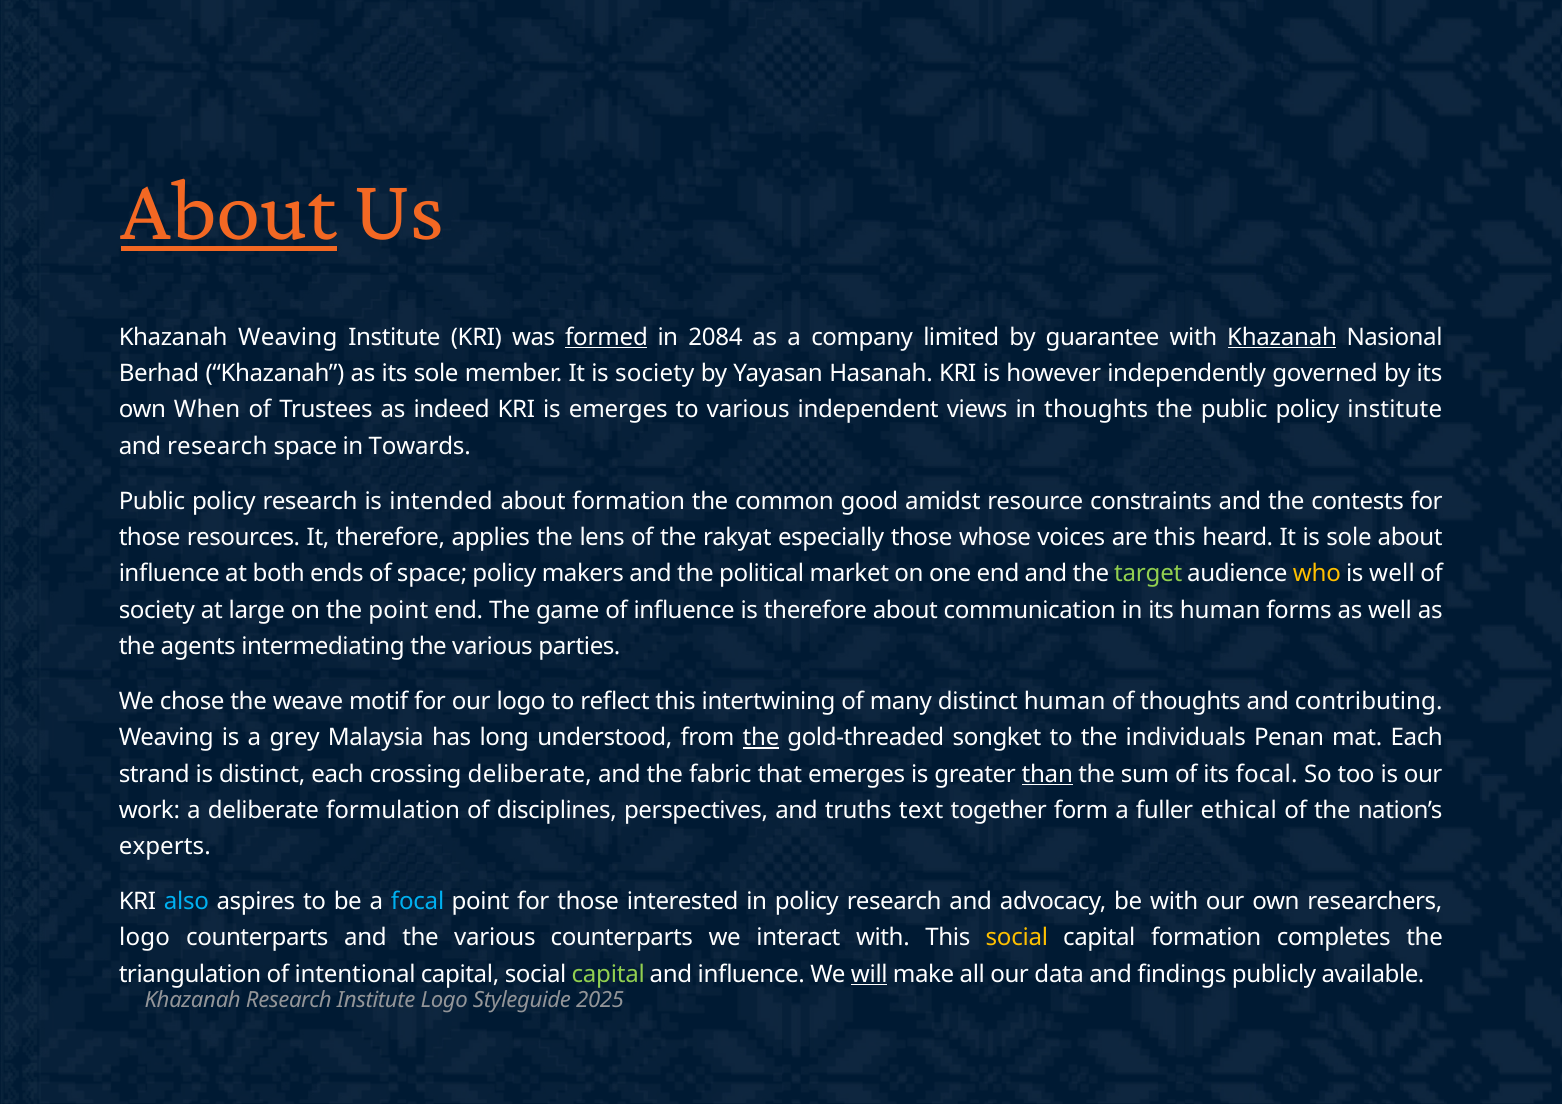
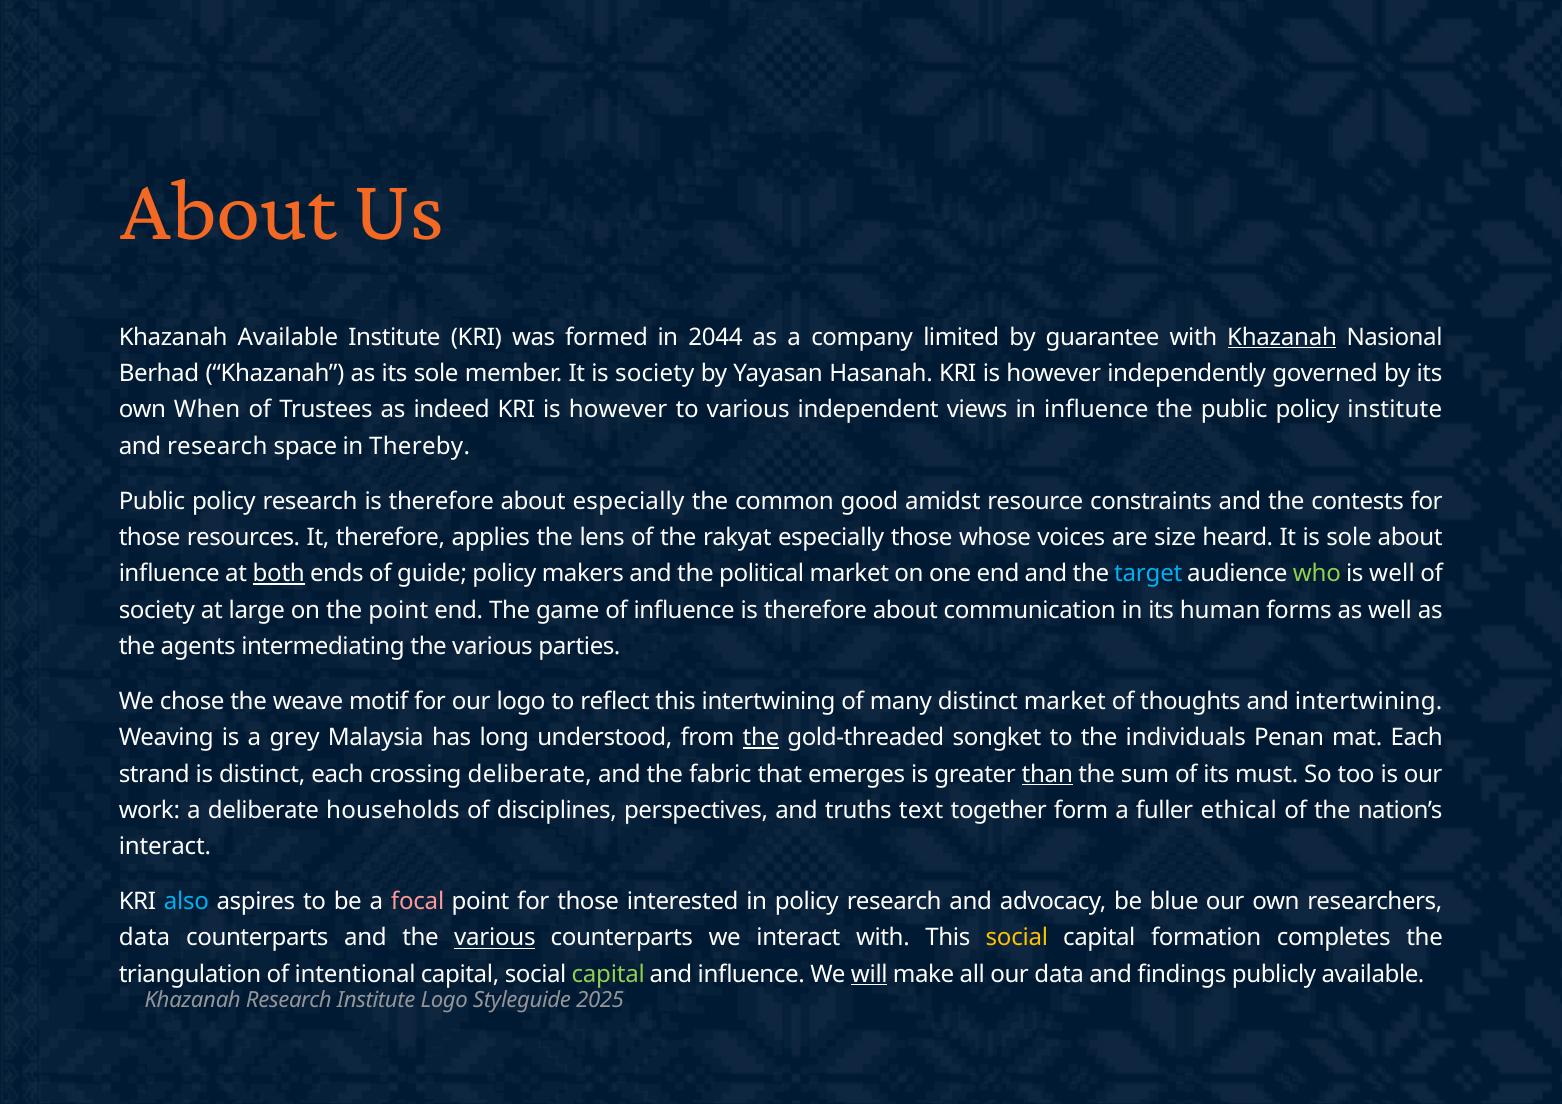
About at (229, 210) underline: present -> none
Khazanah Weaving: Weaving -> Available
formed underline: present -> none
2084: 2084 -> 2044
indeed KRI is emerges: emerges -> however
in thoughts: thoughts -> influence
Towards: Towards -> Thereby
research is intended: intended -> therefore
about formation: formation -> especially
are this: this -> size
both underline: none -> present
of space: space -> guide
target colour: light green -> light blue
who colour: yellow -> light green
distinct human: human -> market
and contributing: contributing -> intertwining
its focal: focal -> must
formulation: formulation -> households
experts at (165, 847): experts -> interact
focal at (418, 902) colour: light blue -> pink
be with: with -> blue
logo at (145, 938): logo -> data
various at (495, 938) underline: none -> present
